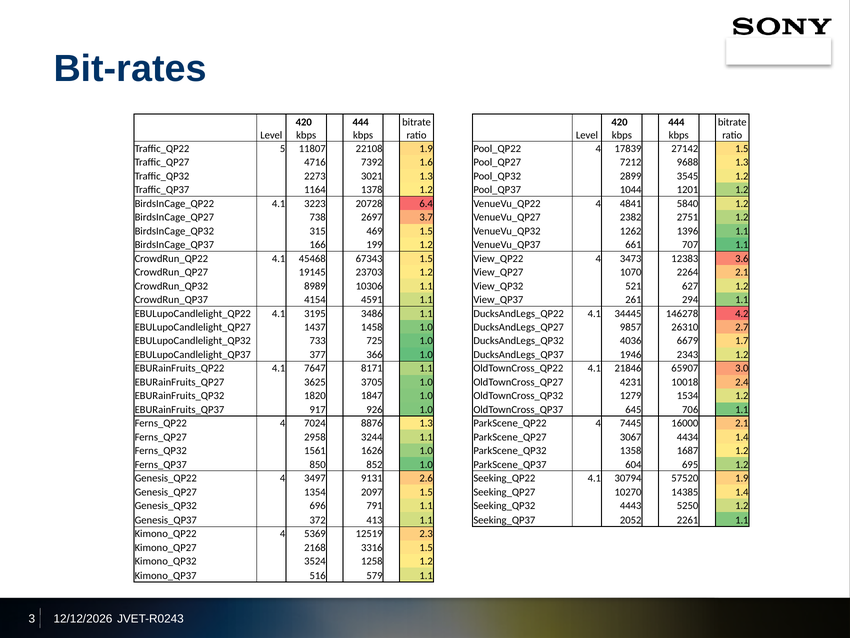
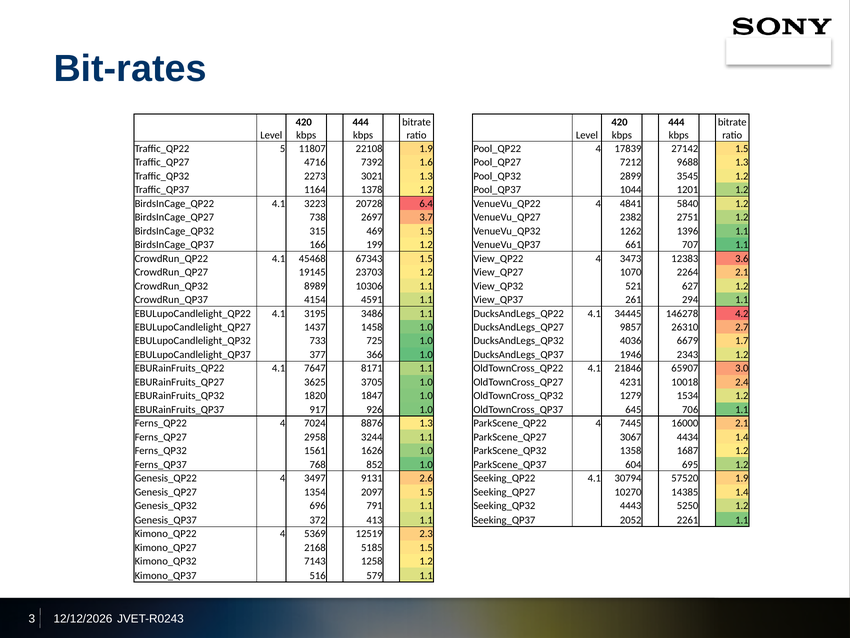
850: 850 -> 768
3316: 3316 -> 5185
3524: 3524 -> 7143
